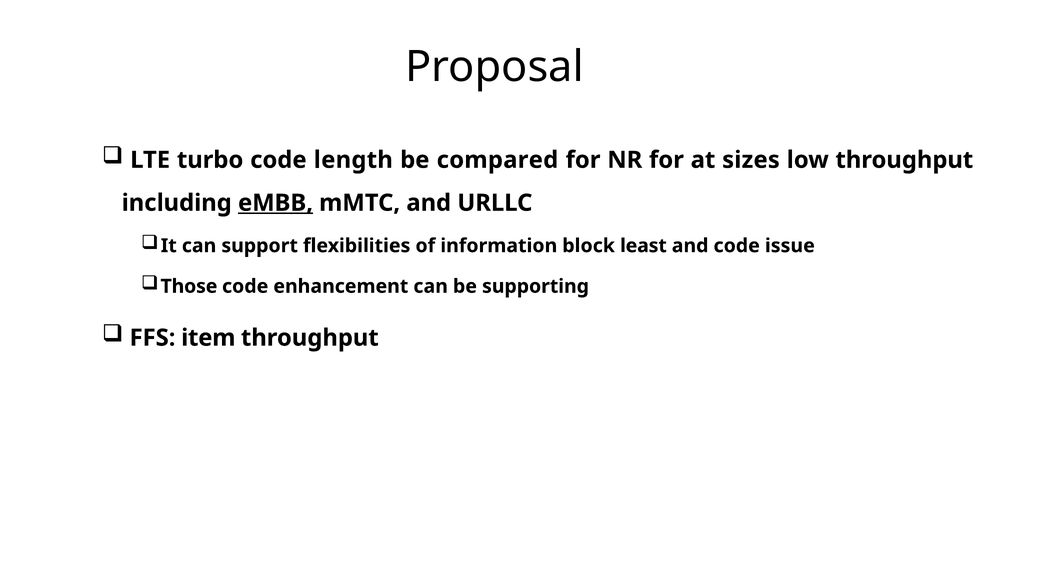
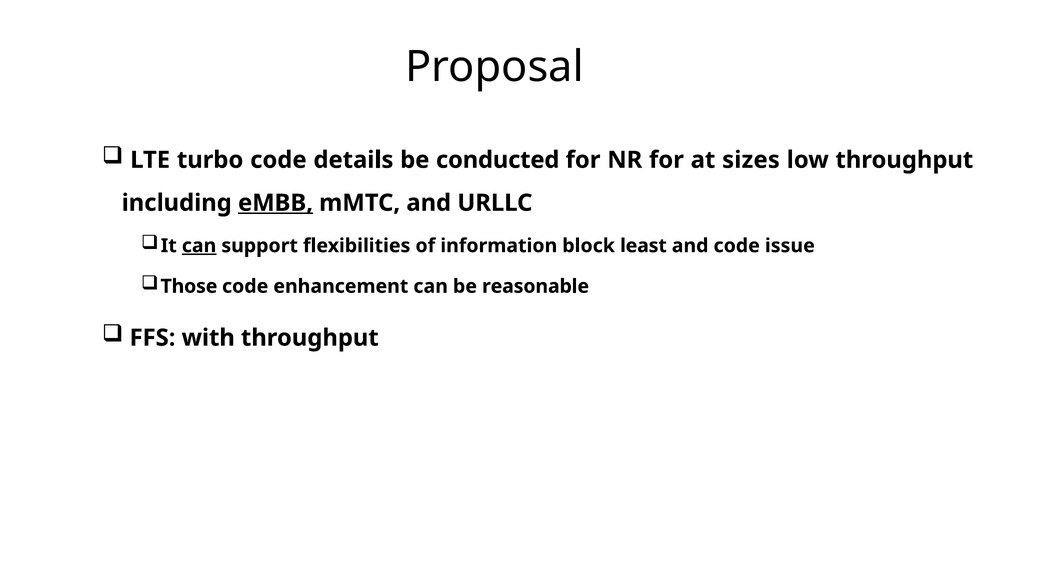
length: length -> details
compared: compared -> conducted
can at (199, 246) underline: none -> present
supporting: supporting -> reasonable
item: item -> with
